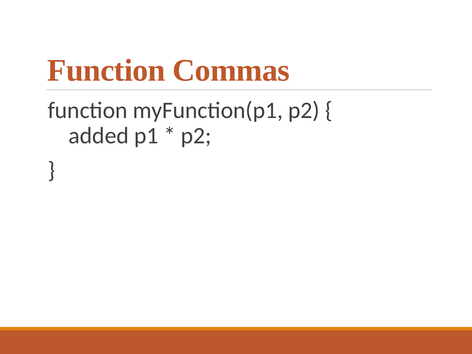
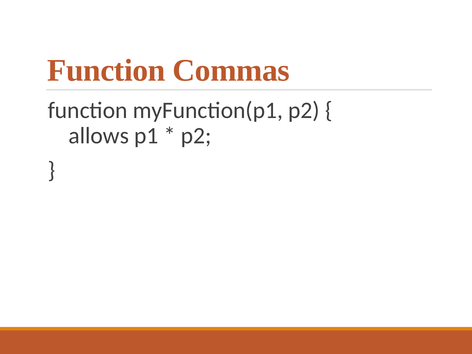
added: added -> allows
